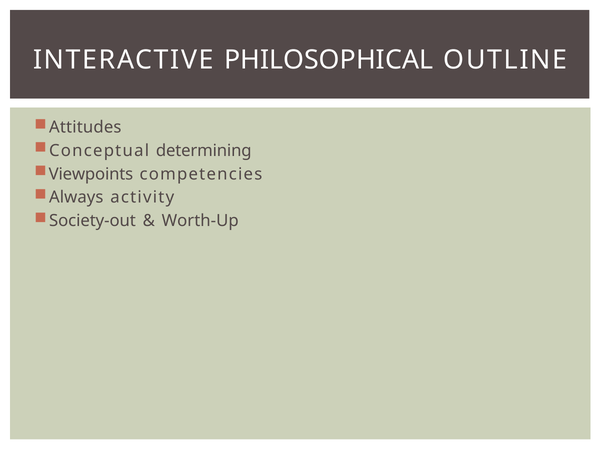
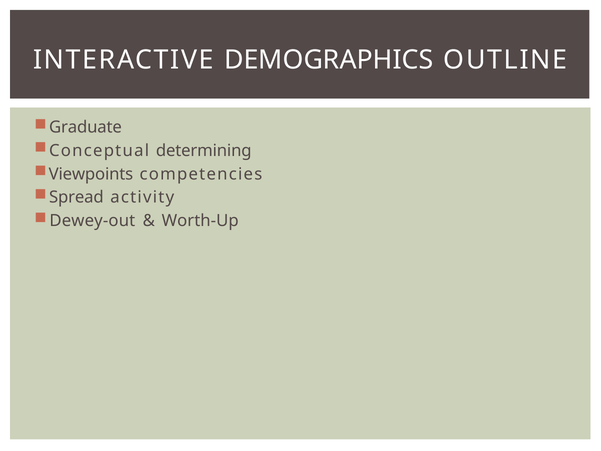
PHILOSOPHICAL: PHILOSOPHICAL -> DEMOGRAPHICS
Attitudes: Attitudes -> Graduate
Always: Always -> Spread
Society-out: Society-out -> Dewey-out
